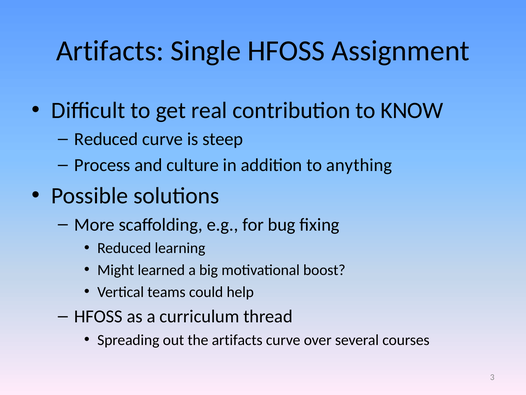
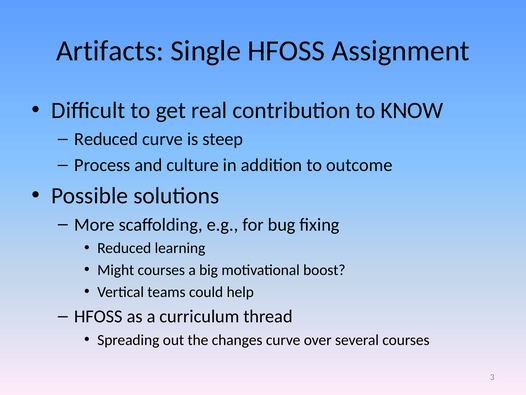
anything: anything -> outcome
Might learned: learned -> courses
the artifacts: artifacts -> changes
